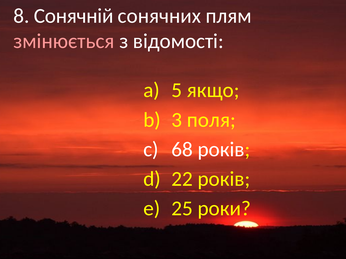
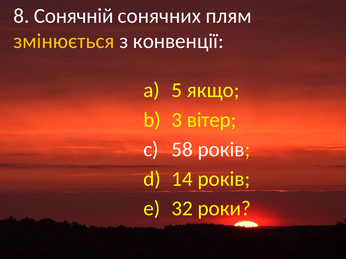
змінюється colour: pink -> yellow
відомості: відомості -> конвенції
поля: поля -> вітер
68: 68 -> 58
22: 22 -> 14
25: 25 -> 32
